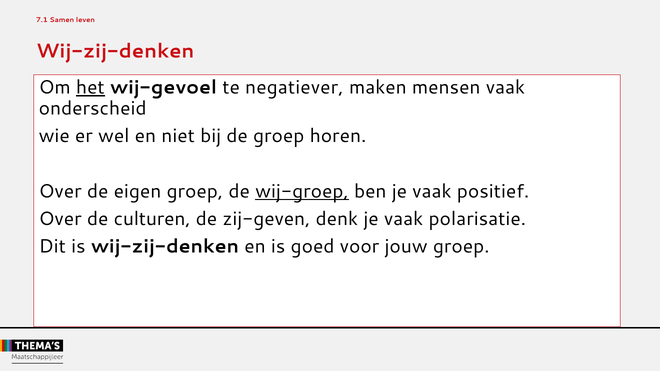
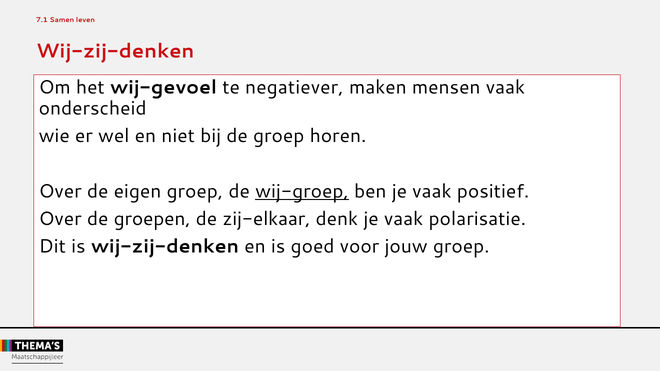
het underline: present -> none
culturen: culturen -> groepen
zij-geven: zij-geven -> zij-elkaar
